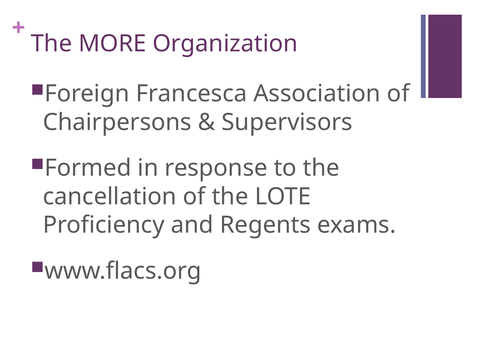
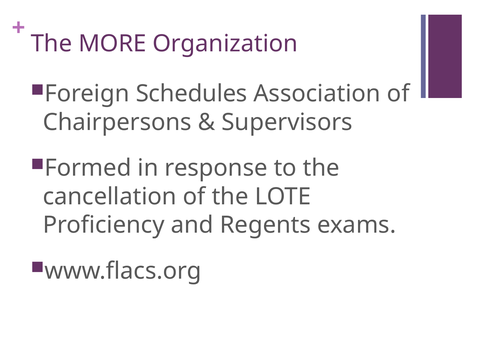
Francesca: Francesca -> Schedules
